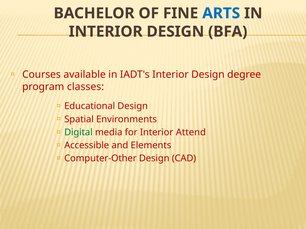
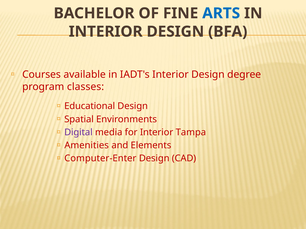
Digital colour: green -> purple
Attend: Attend -> Tampa
Accessible: Accessible -> Amenities
Computer-Other: Computer-Other -> Computer-Enter
